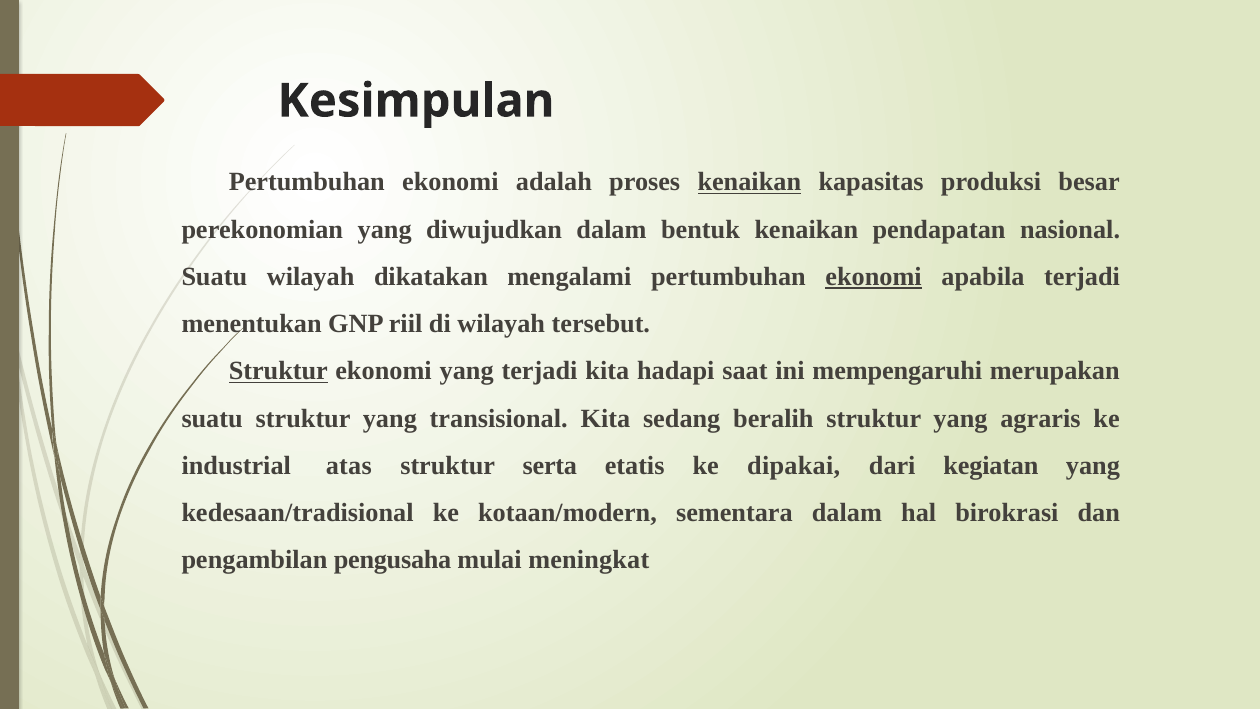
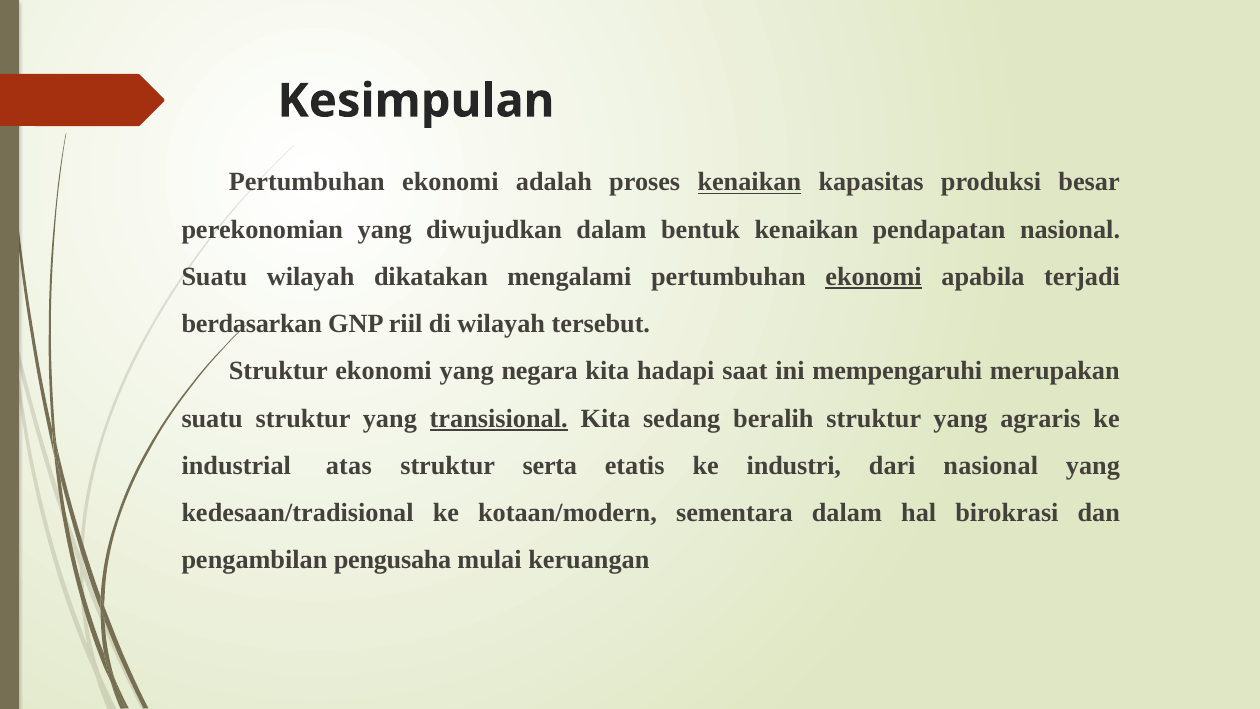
menentukan: menentukan -> berdasarkan
Struktur at (278, 371) underline: present -> none
yang terjadi: terjadi -> negara
transisional underline: none -> present
dipakai: dipakai -> industri
dari kegiatan: kegiatan -> nasional
meningkat: meningkat -> keruangan
